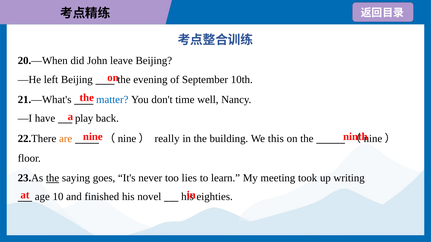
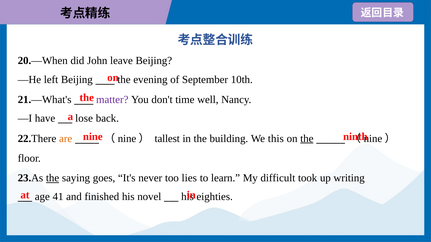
matter colour: blue -> purple
play: play -> lose
really: really -> tallest
the at (307, 139) underline: none -> present
meeting: meeting -> difficult
10: 10 -> 41
